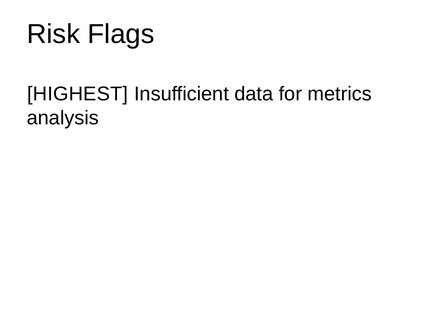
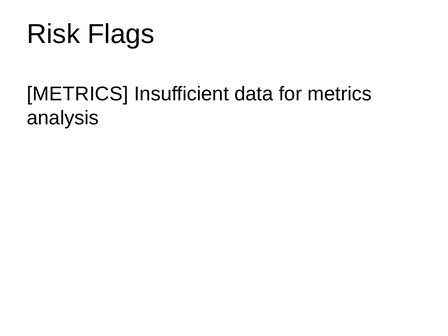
HIGHEST at (78, 94): HIGHEST -> METRICS
